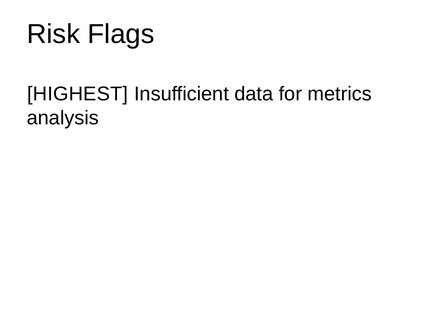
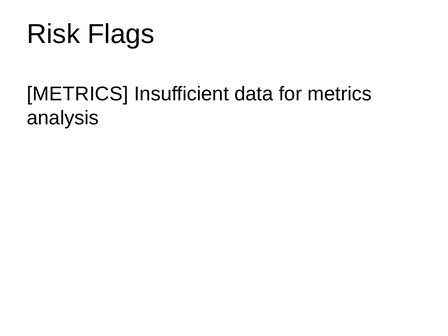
HIGHEST at (78, 94): HIGHEST -> METRICS
